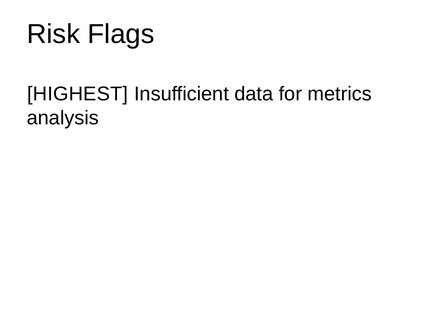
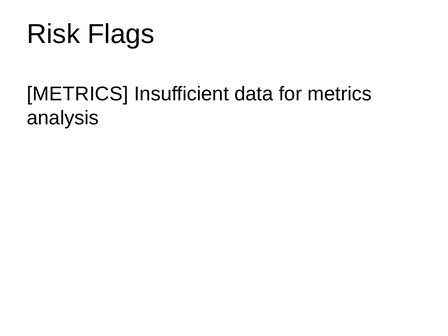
HIGHEST at (78, 94): HIGHEST -> METRICS
